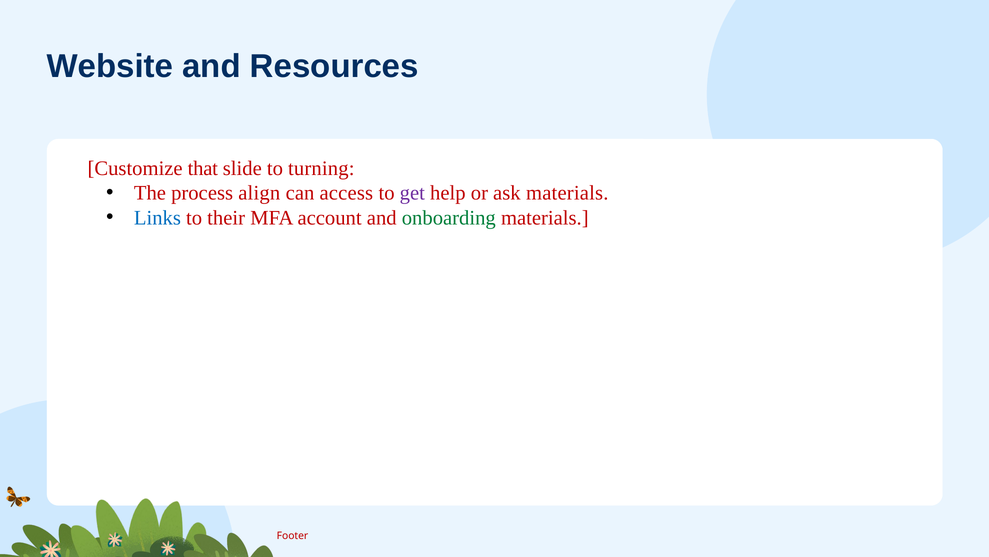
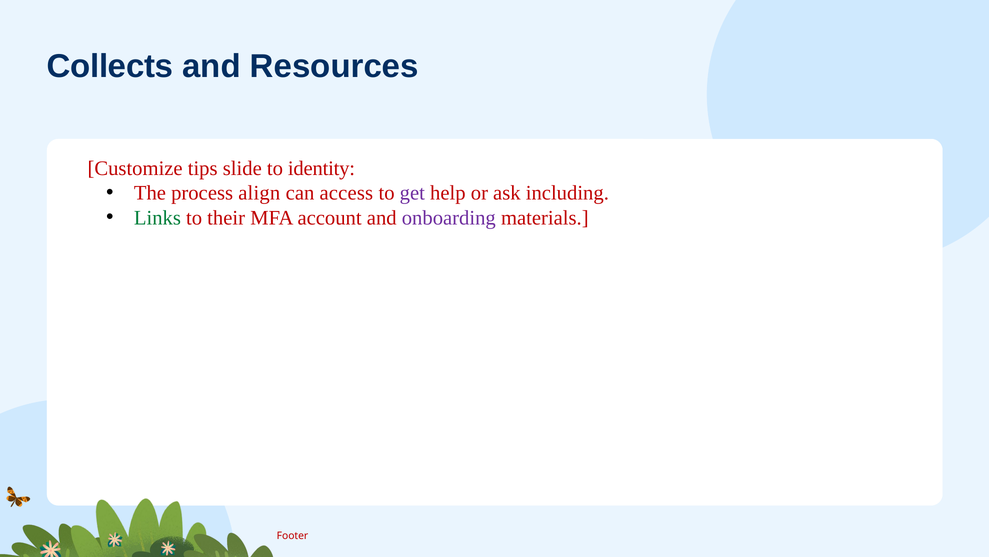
Website: Website -> Collects
that: that -> tips
turning: turning -> identity
ask materials: materials -> including
Links colour: blue -> green
onboarding colour: green -> purple
